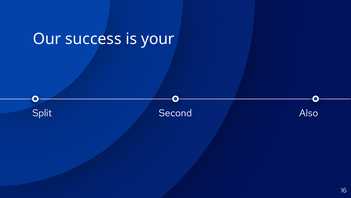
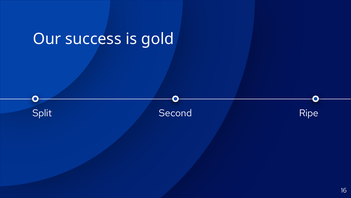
your: your -> gold
Also: Also -> Ripe
